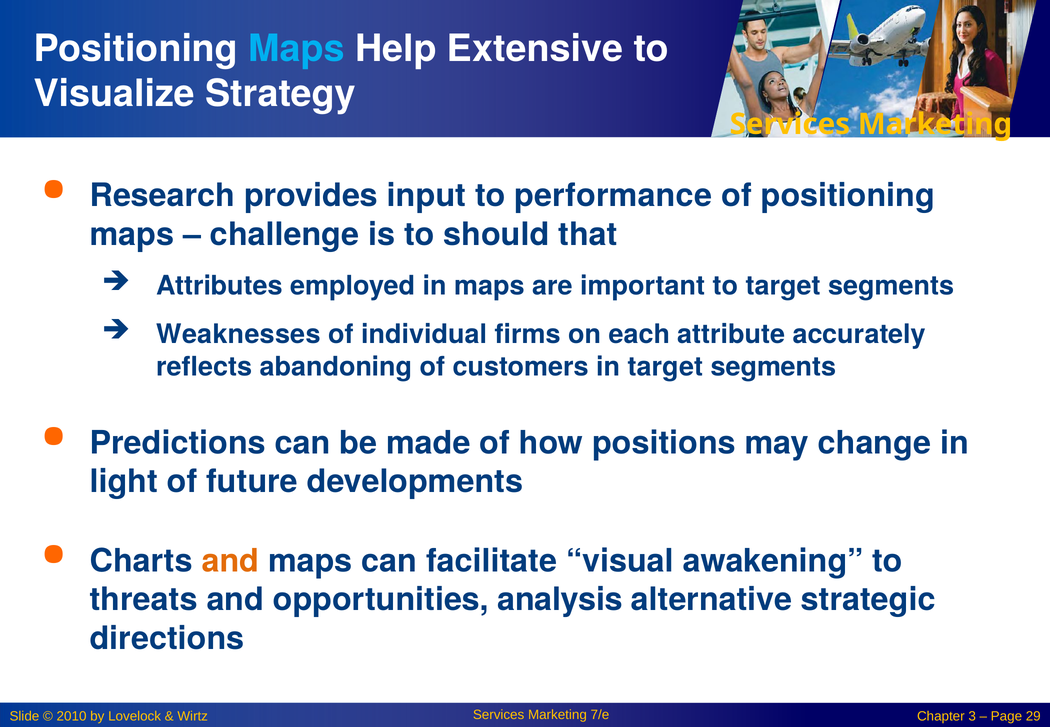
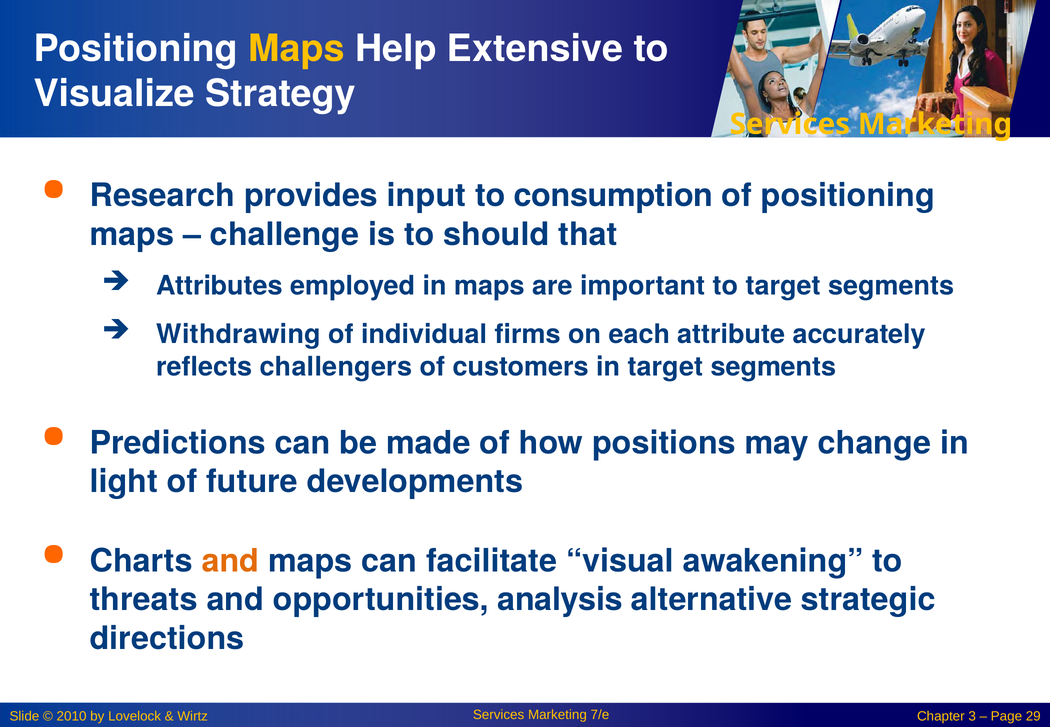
Maps at (296, 49) colour: light blue -> yellow
performance: performance -> consumption
Weaknesses: Weaknesses -> Withdrawing
abandoning: abandoning -> challengers
